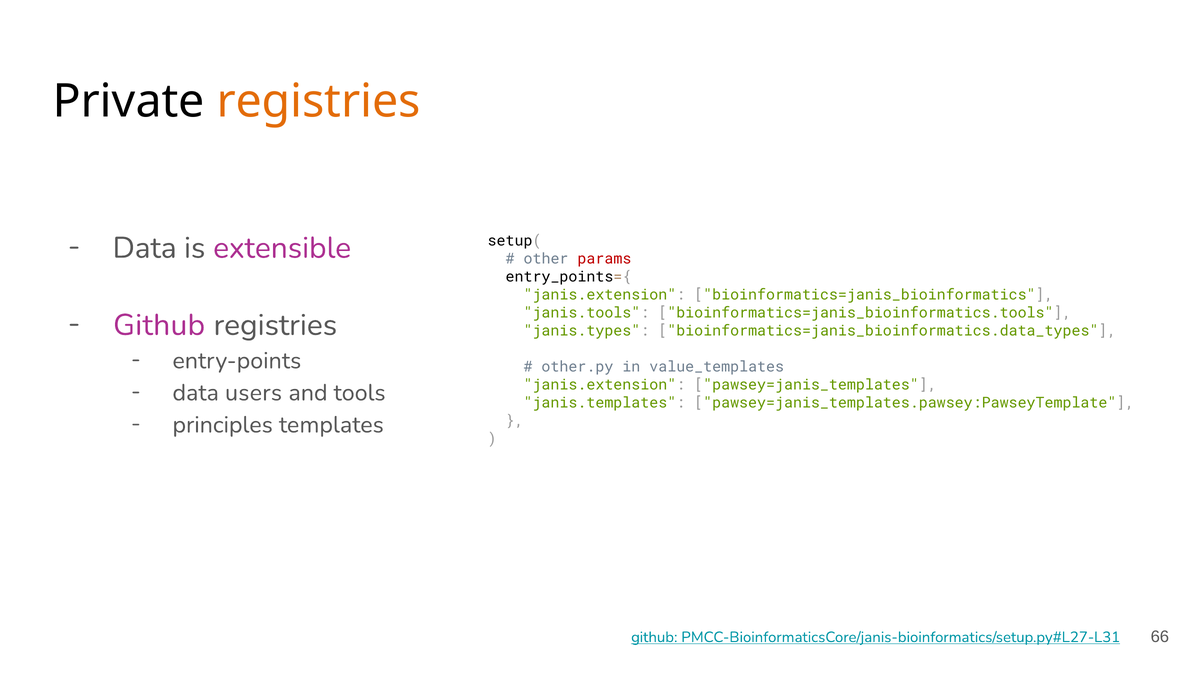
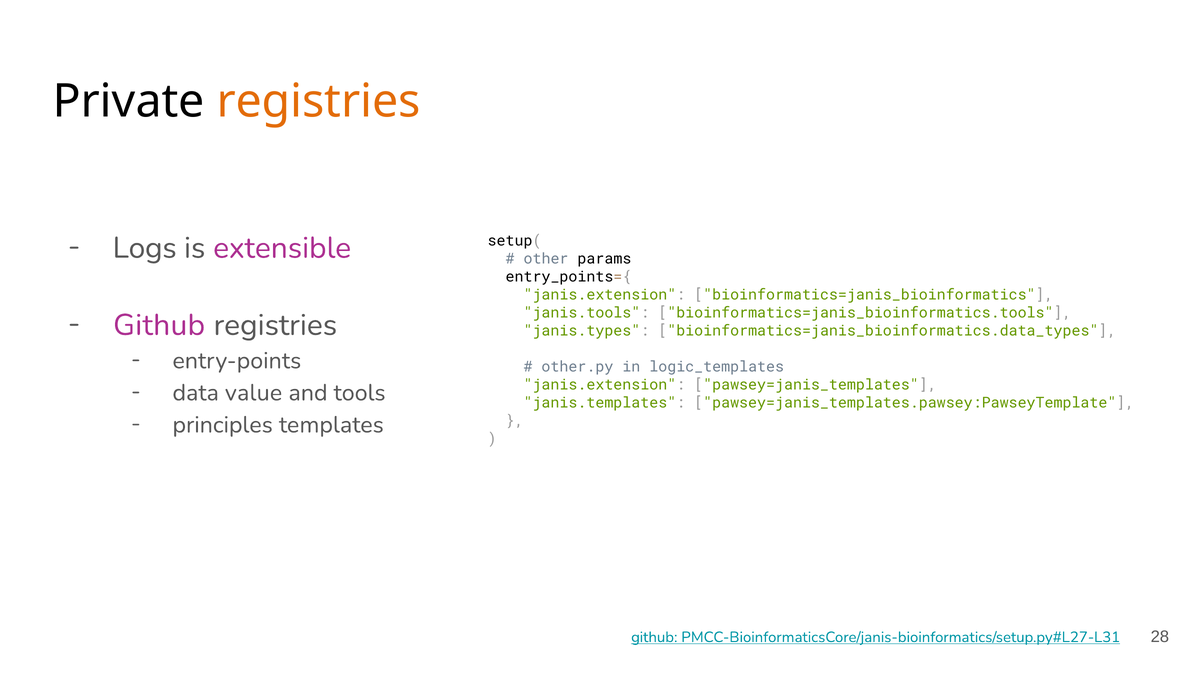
Data at (145, 248): Data -> Logs
params colour: red -> black
value_templates: value_templates -> logic_templates
users: users -> value
66: 66 -> 28
